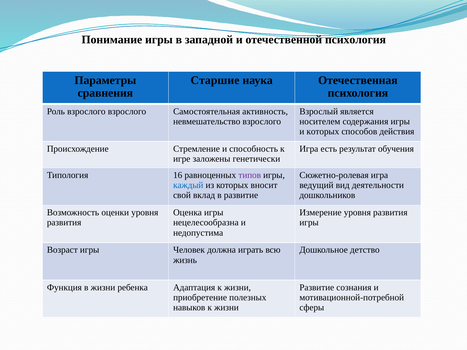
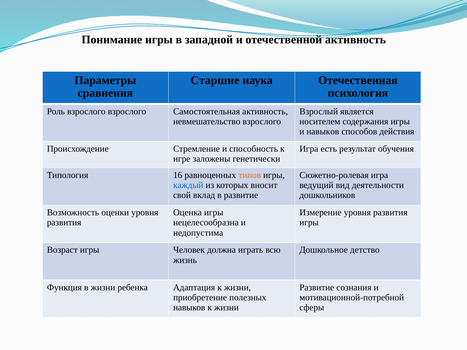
отечественной психология: психология -> активность
и которых: которых -> навыков
типов colour: purple -> orange
